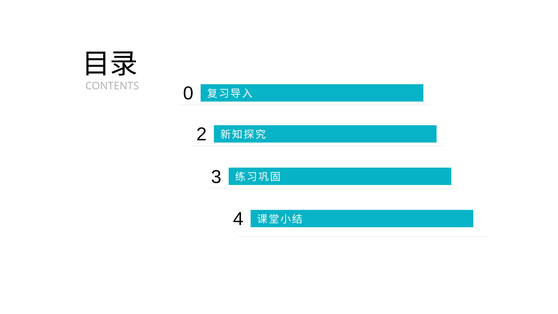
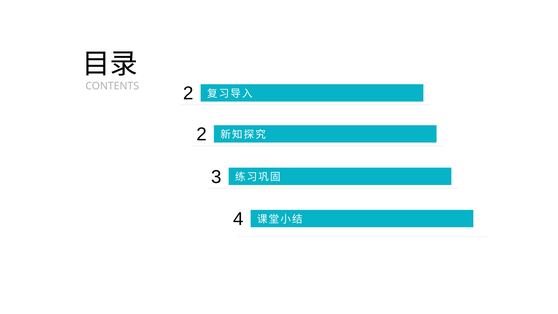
CONTENTS 0: 0 -> 2
